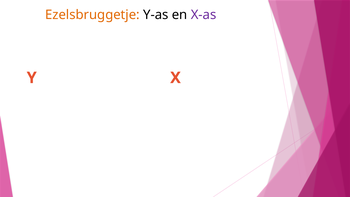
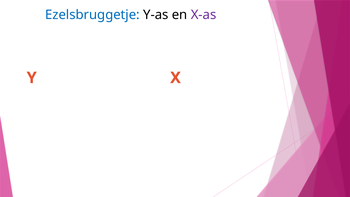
Ezelsbruggetje colour: orange -> blue
